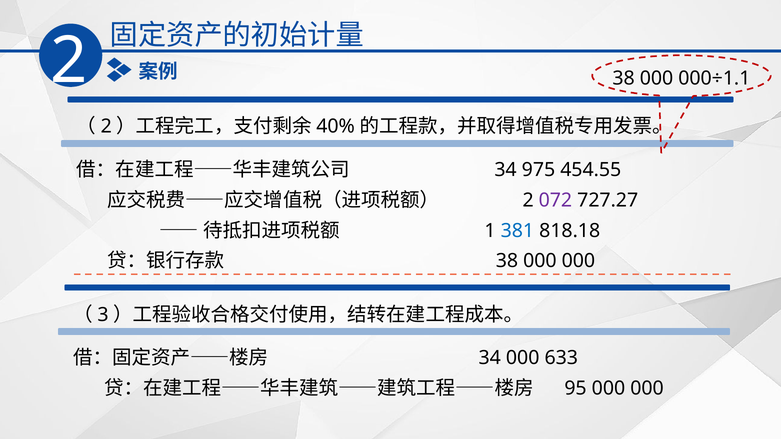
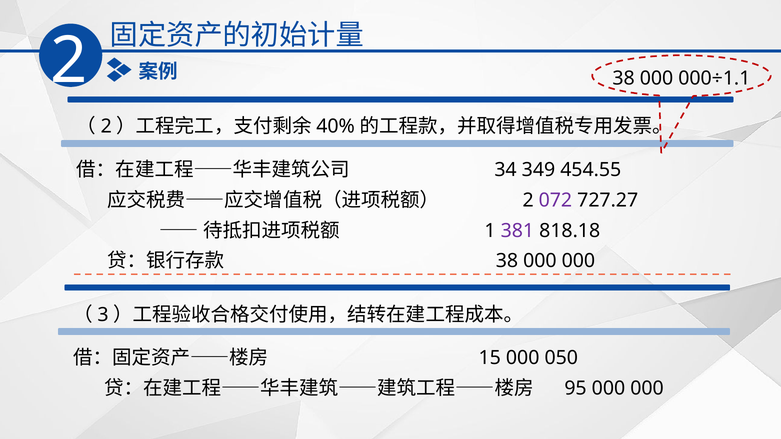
975: 975 -> 349
381 colour: blue -> purple
34 at (490, 358): 34 -> 15
633: 633 -> 050
